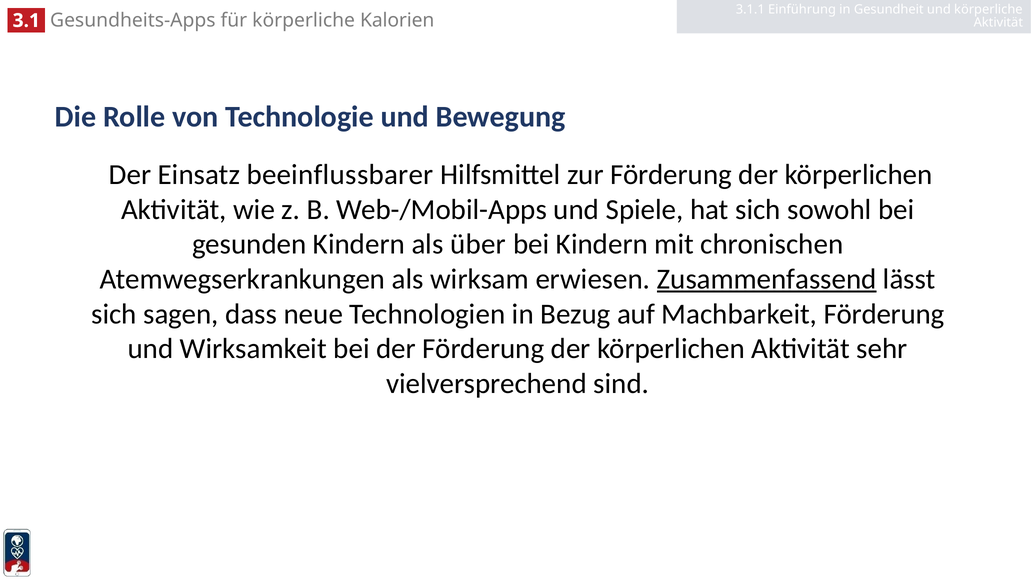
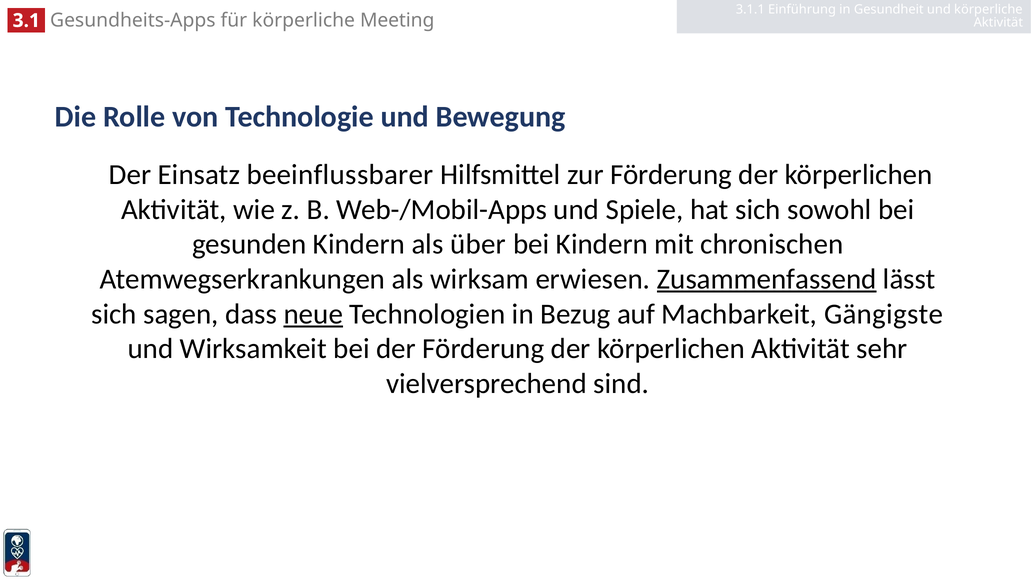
Kalorien: Kalorien -> Meeting
neue underline: none -> present
Machbarkeit Förderung: Förderung -> Gängigste
